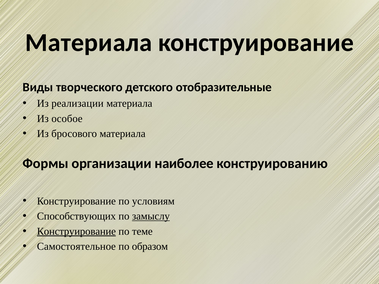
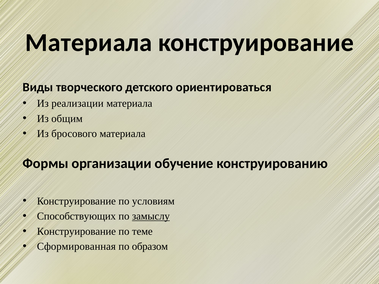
отобразительные: отобразительные -> ориентироваться
особое: особое -> общим
наиболее: наиболее -> обучение
Конструирование at (76, 232) underline: present -> none
Самостоятельное: Самостоятельное -> Сформированная
